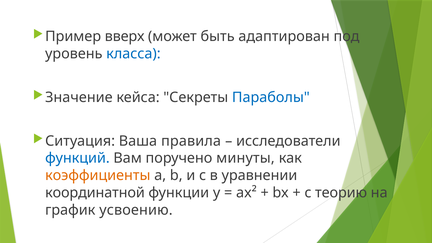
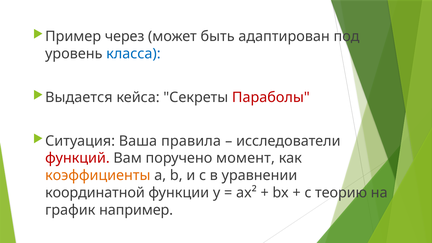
вверх: вверх -> через
Значение: Значение -> Выдается
Параболы colour: blue -> red
функций colour: blue -> red
минуты: минуты -> момент
усвоению: усвоению -> например
